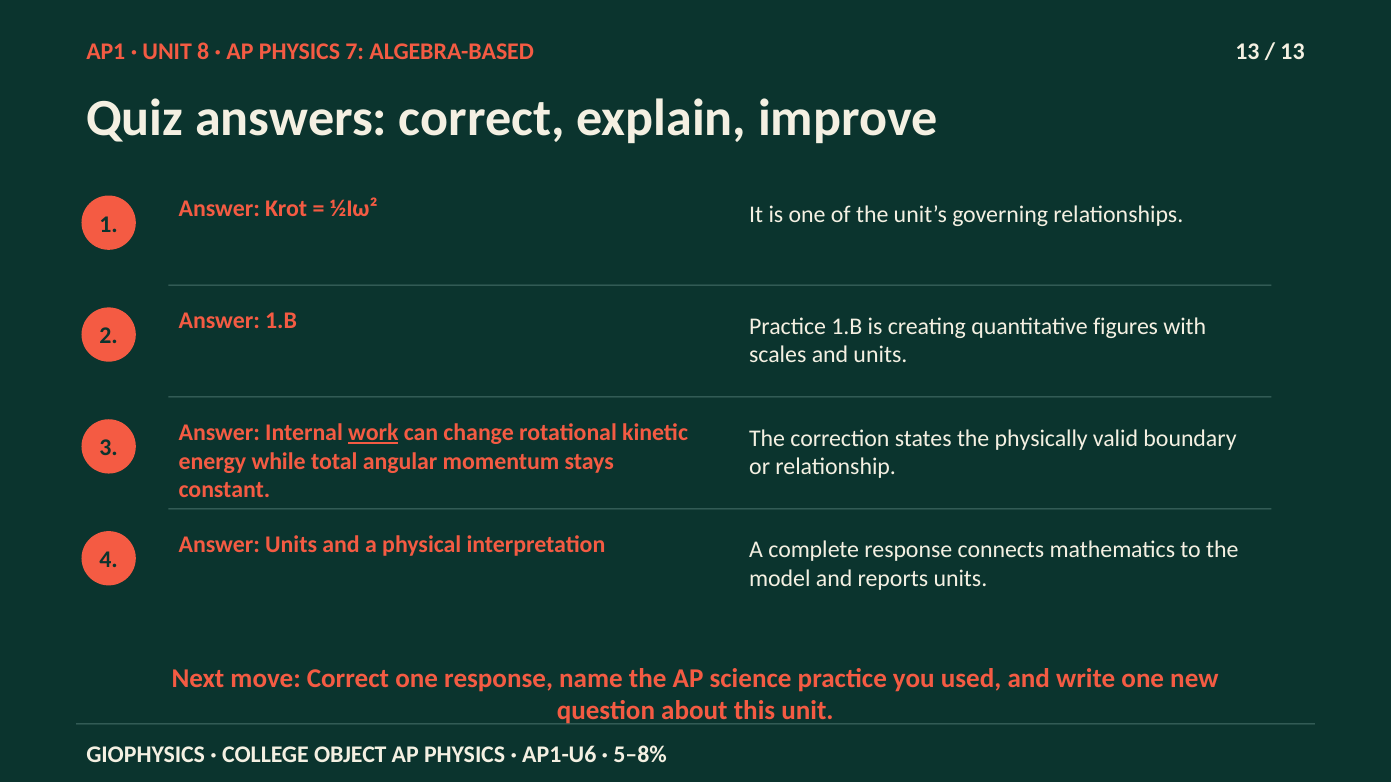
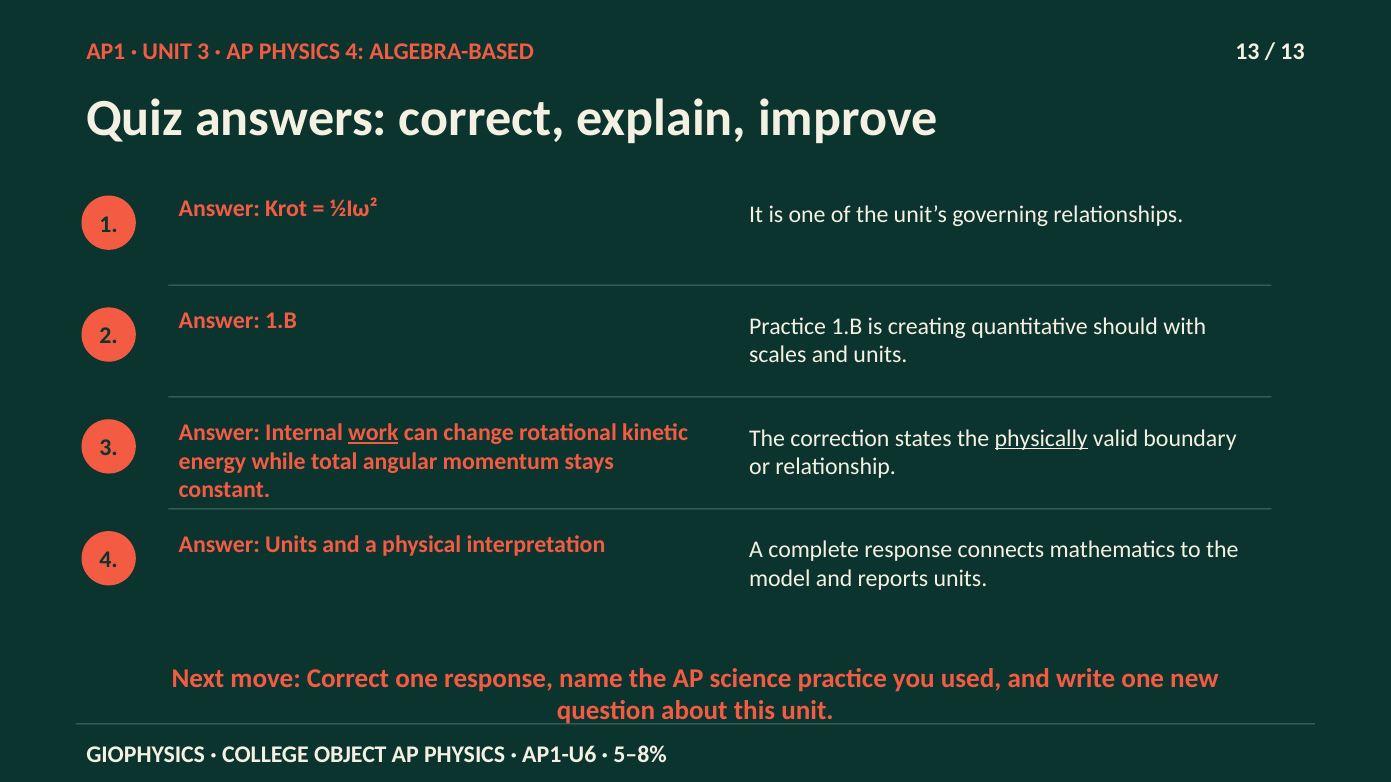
UNIT 8: 8 -> 3
PHYSICS 7: 7 -> 4
figures: figures -> should
physically underline: none -> present
